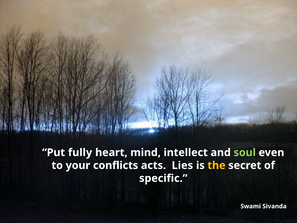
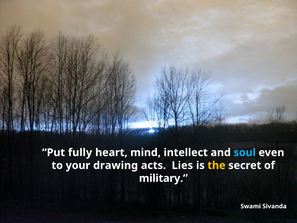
soul colour: light green -> light blue
conflicts: conflicts -> drawing
specific: specific -> military
